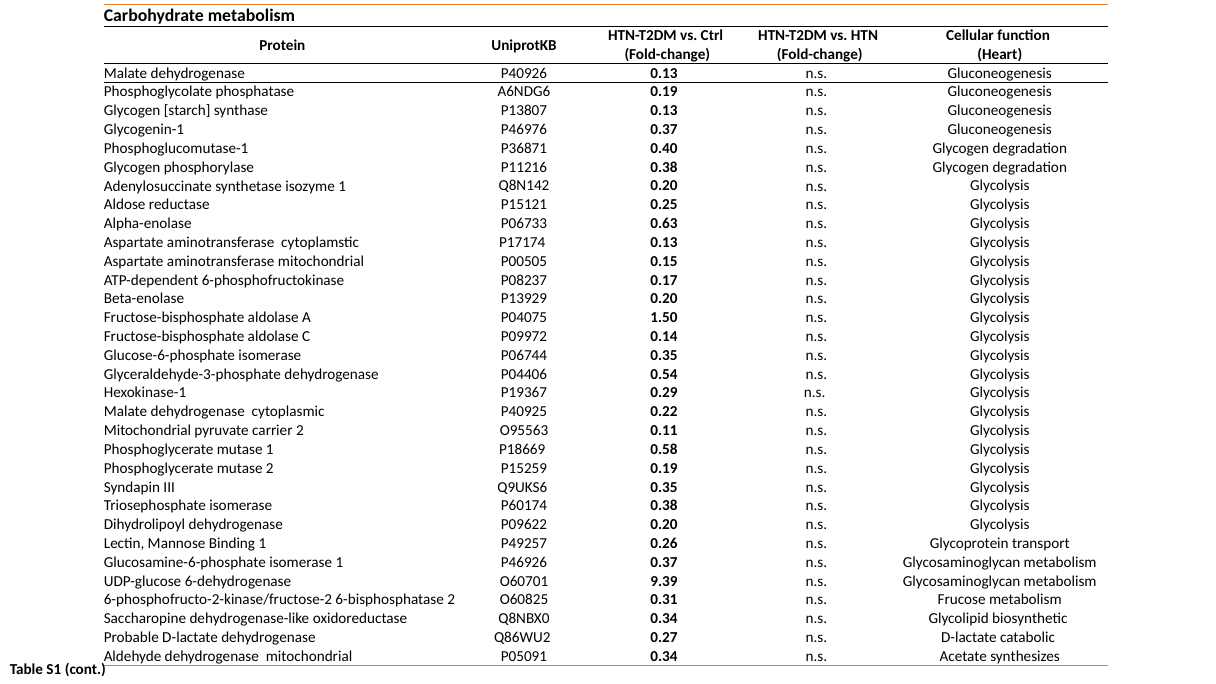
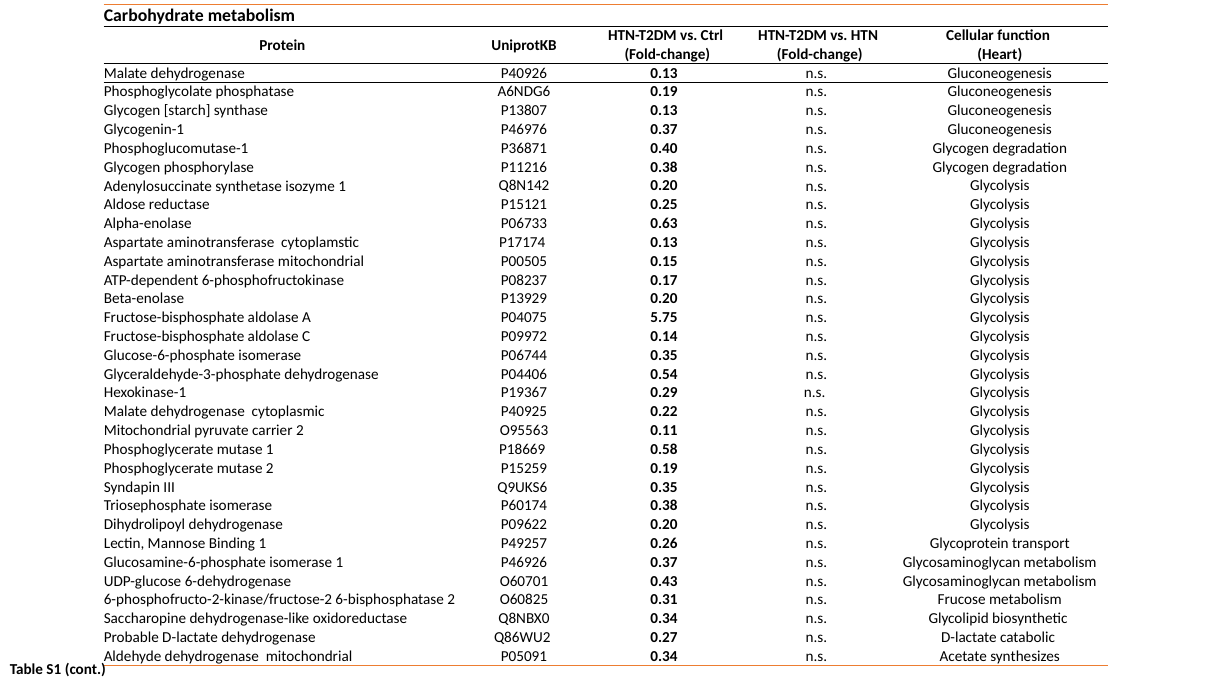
1.50: 1.50 -> 5.75
9.39: 9.39 -> 0.43
